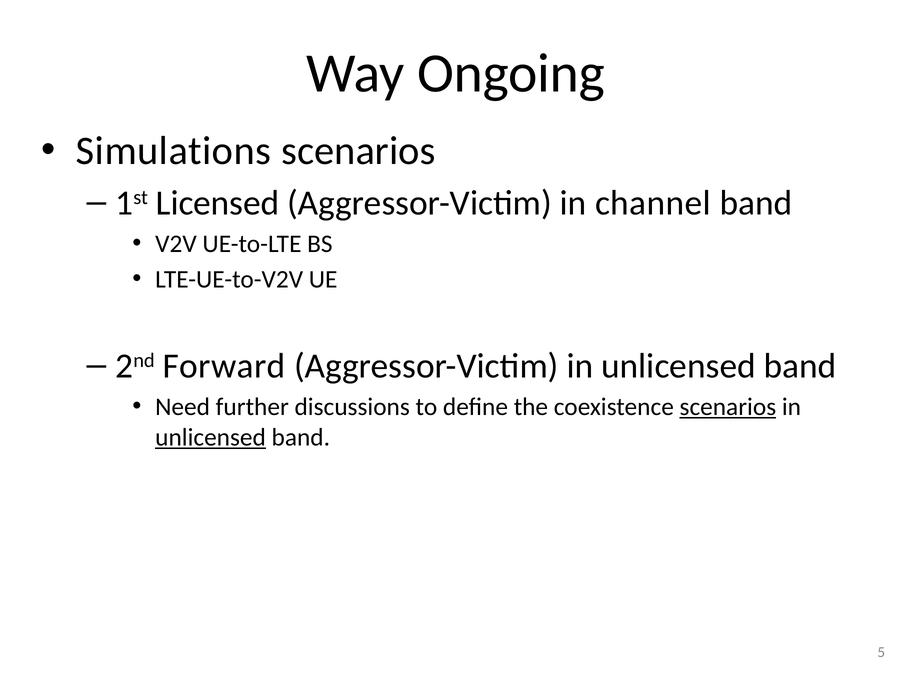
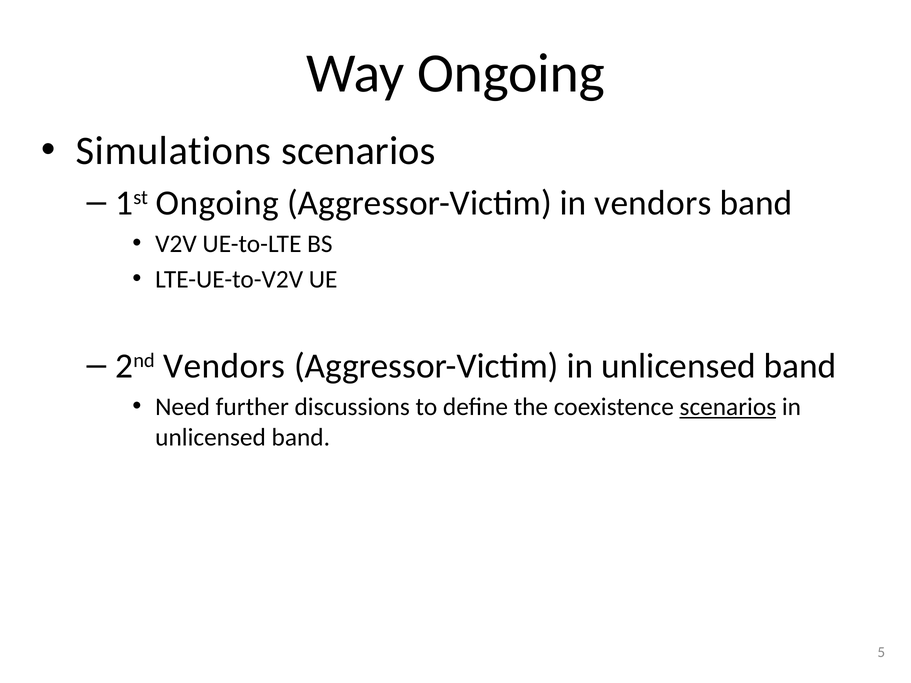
1st Licensed: Licensed -> Ongoing
in channel: channel -> vendors
2nd Forward: Forward -> Vendors
unlicensed at (211, 437) underline: present -> none
